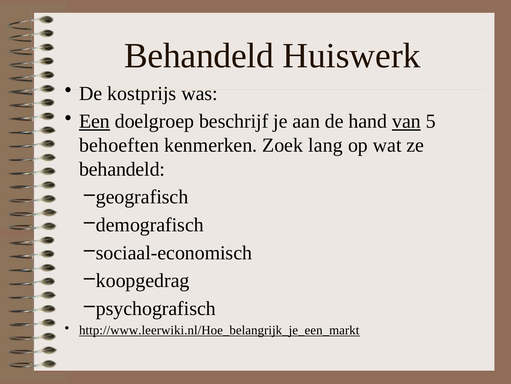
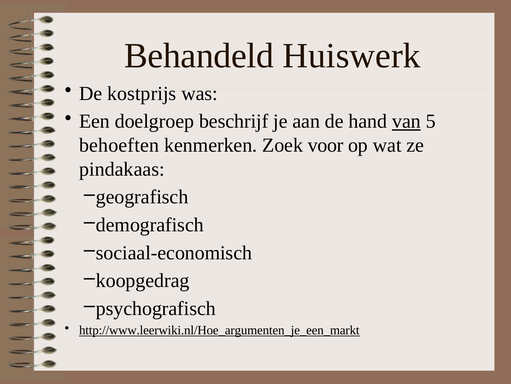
Een underline: present -> none
lang: lang -> voor
behandeld at (122, 169): behandeld -> pindakaas
http://www.leerwiki.nl/Hoe_belangrijk_je_een_markt: http://www.leerwiki.nl/Hoe_belangrijk_je_een_markt -> http://www.leerwiki.nl/Hoe_argumenten_je_een_markt
